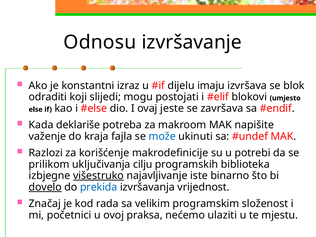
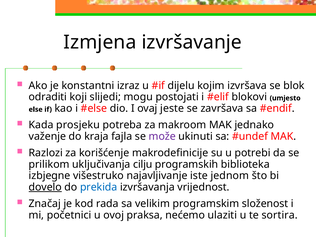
Odnosu: Odnosu -> Izmjena
imaju: imaju -> kojim
deklariše: deklariše -> prosjeku
napišite: napišite -> jednako
može colour: blue -> purple
višestruko underline: present -> none
binarno: binarno -> jednom
mjestu: mjestu -> sortira
